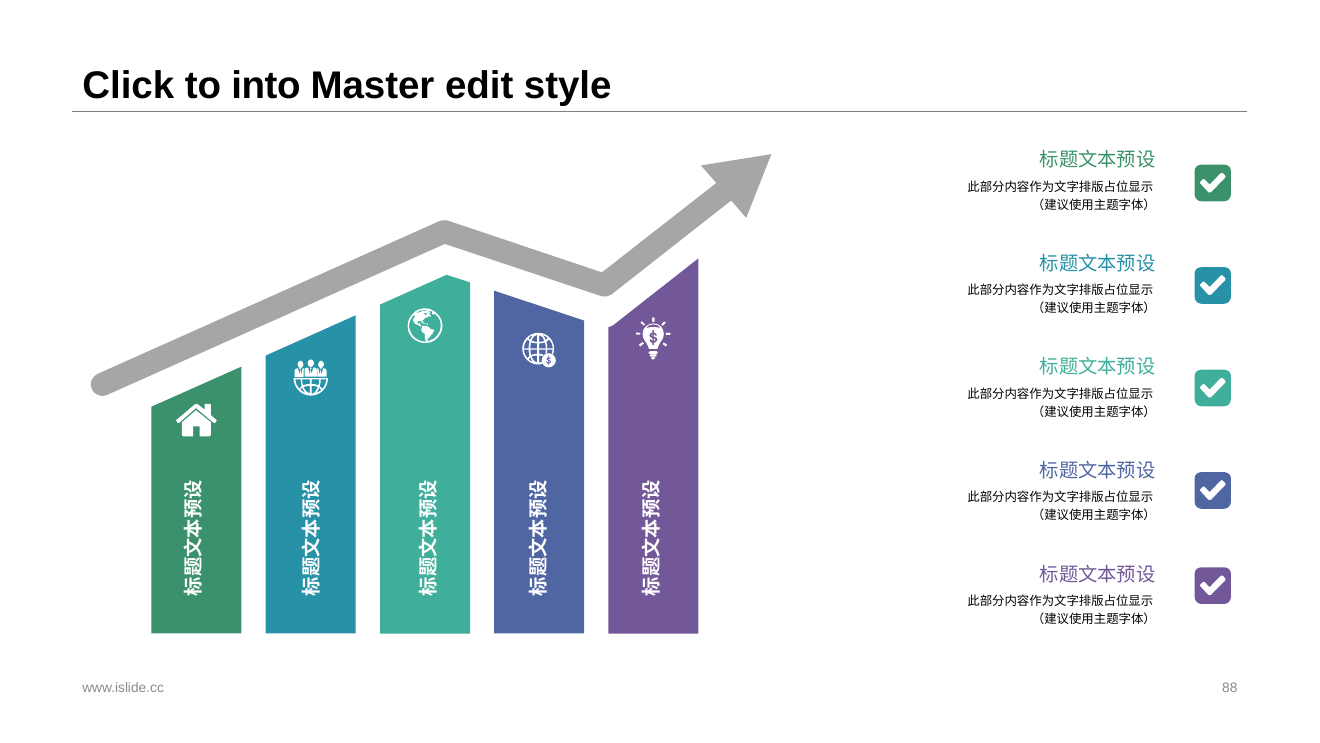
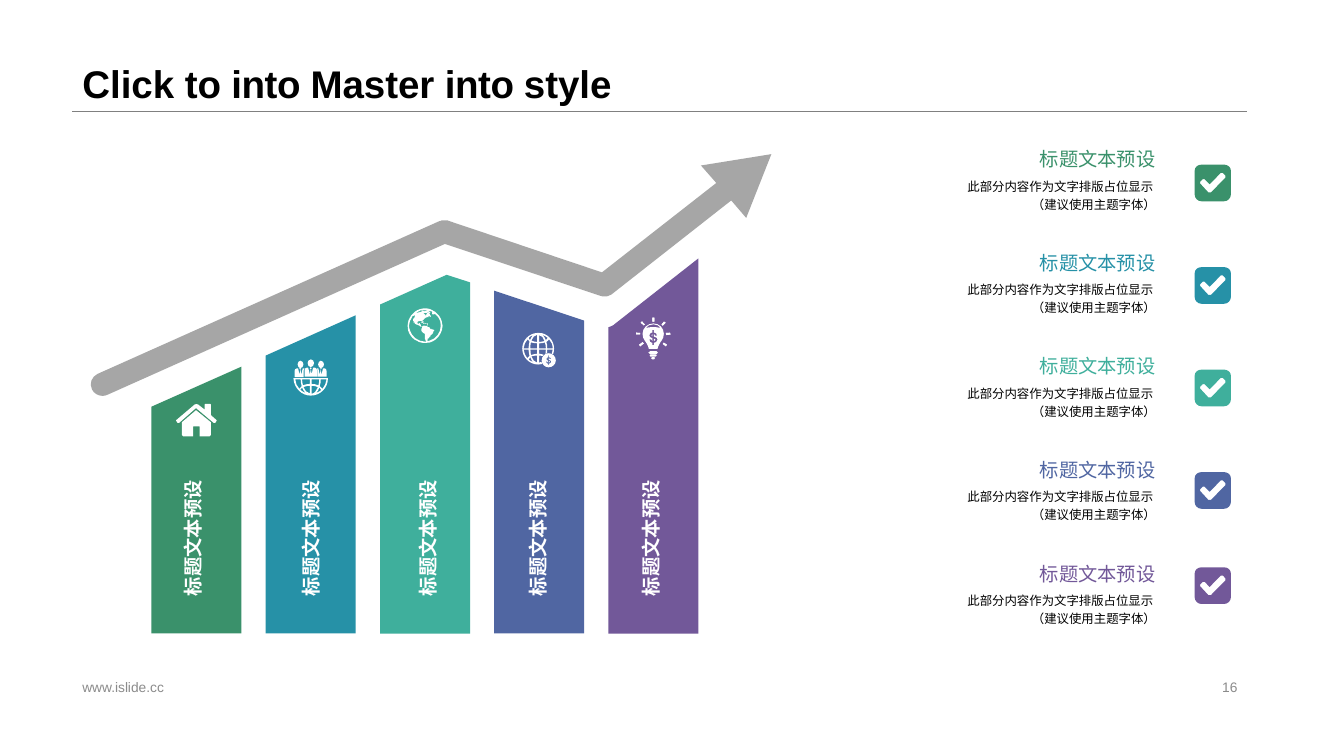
Master edit: edit -> into
88: 88 -> 16
